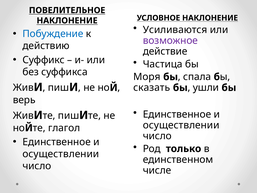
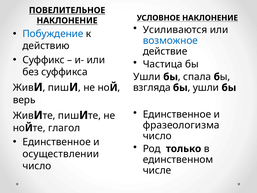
возможное colour: purple -> blue
Моря at (147, 77): Моря -> Ушли
сказать: сказать -> взгляда
осуществлении at (181, 125): осуществлении -> фразеологизма
